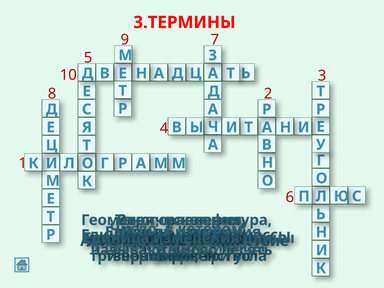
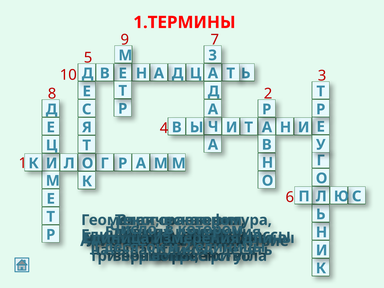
3.ТЕРМИНЫ: 3.ТЕРМИНЫ -> 1.ТЕРМИНЫ
